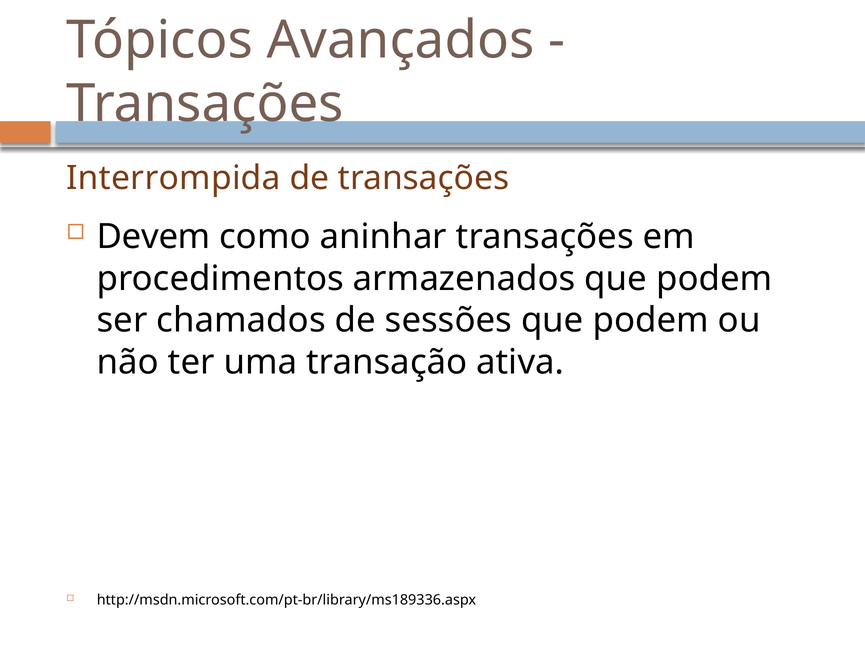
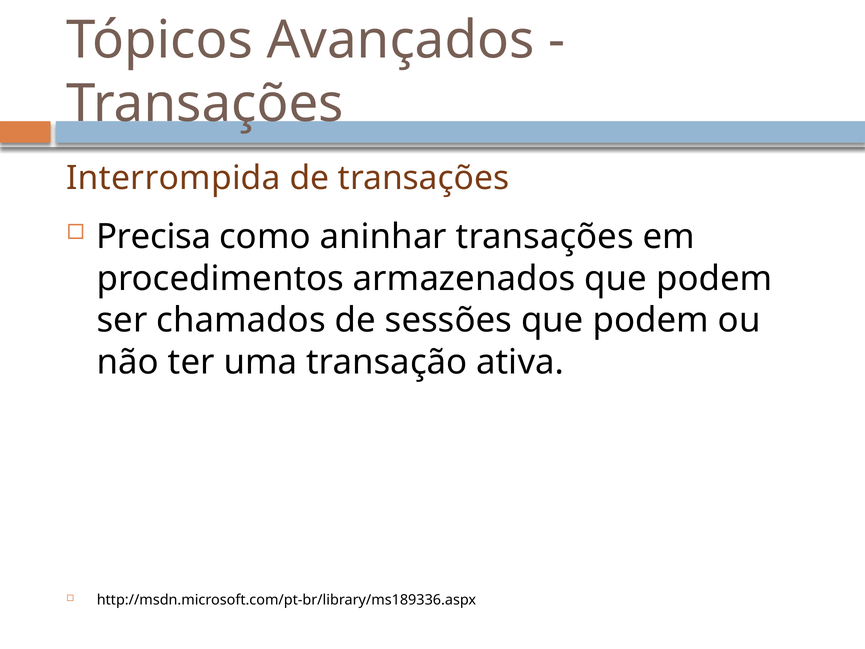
Devem: Devem -> Precisa
